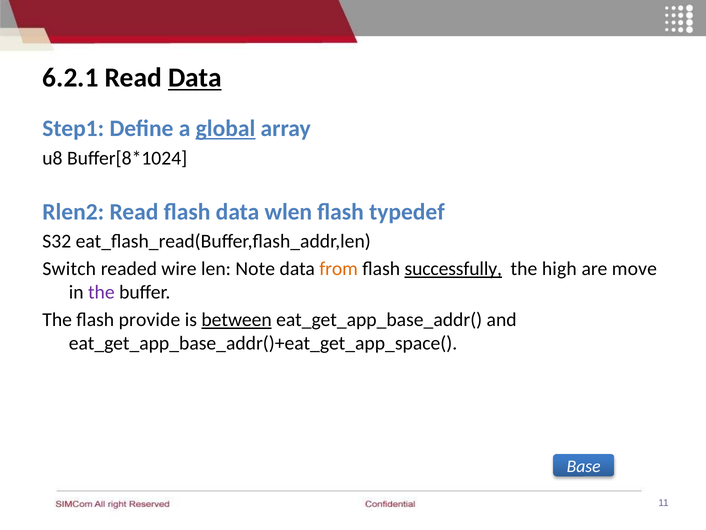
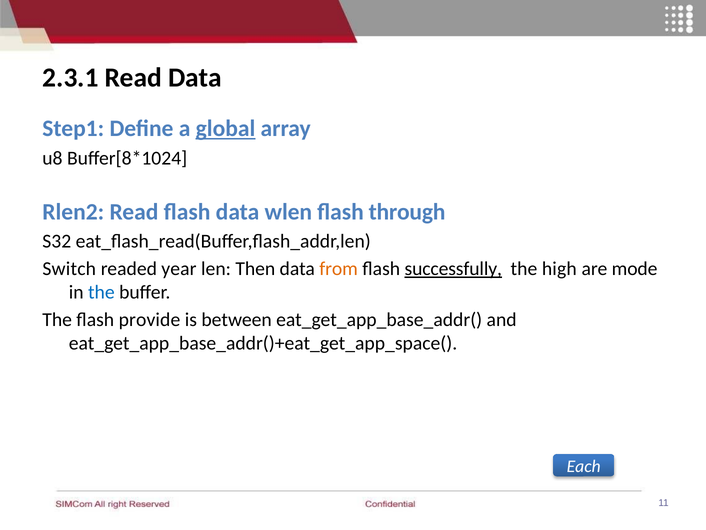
6.2.1: 6.2.1 -> 2.3.1
Data at (195, 78) underline: present -> none
typedef: typedef -> through
wire: wire -> year
Note: Note -> Then
move: move -> mode
the at (101, 292) colour: purple -> blue
between underline: present -> none
Base: Base -> Each
